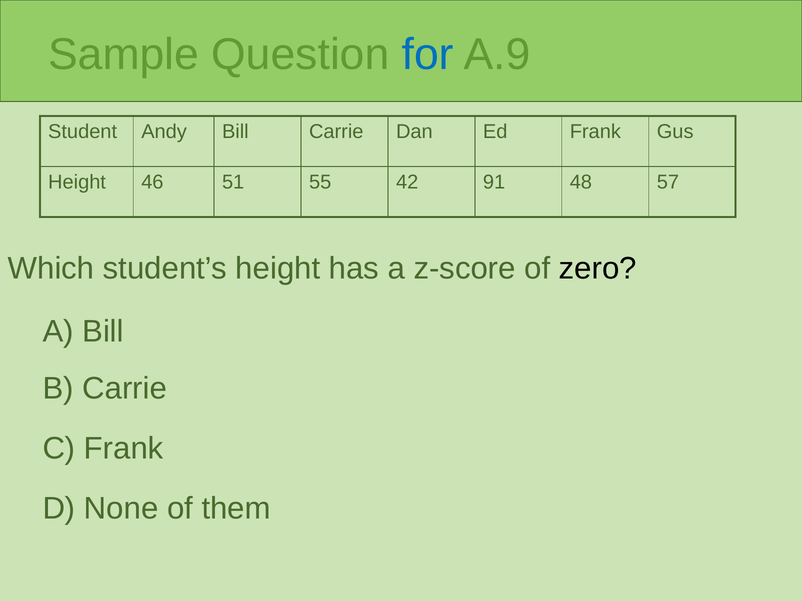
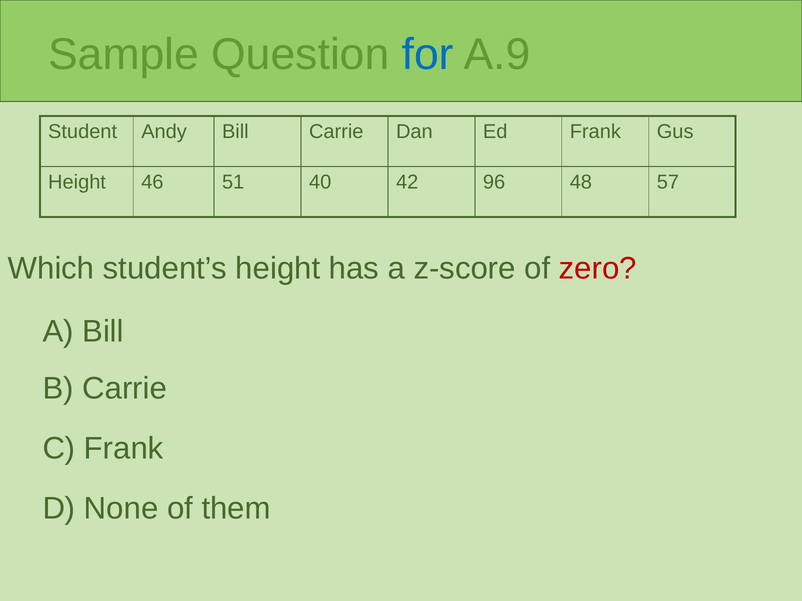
55: 55 -> 40
91: 91 -> 96
zero colour: black -> red
